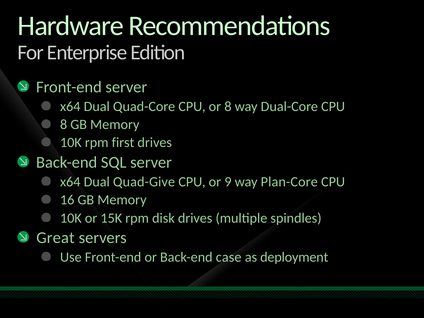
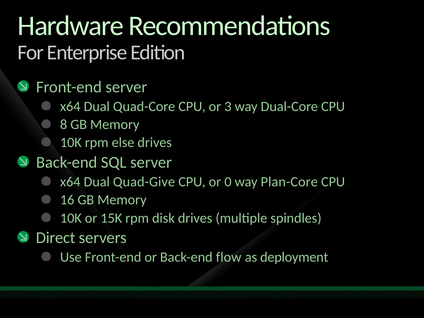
or 8: 8 -> 3
first: first -> else
9: 9 -> 0
Great: Great -> Direct
case: case -> flow
